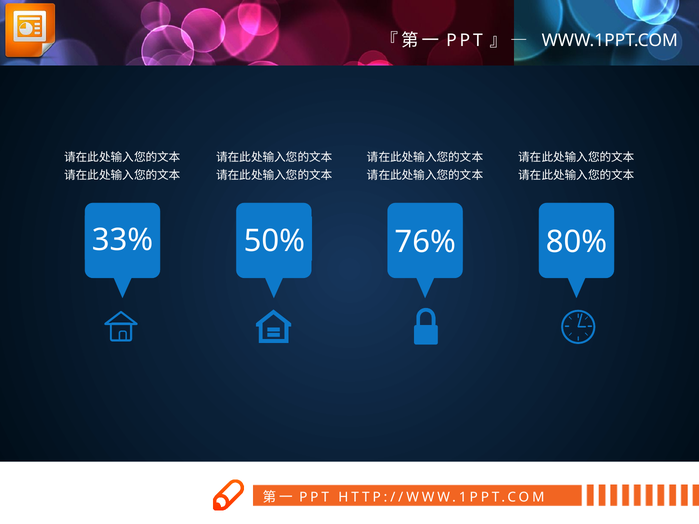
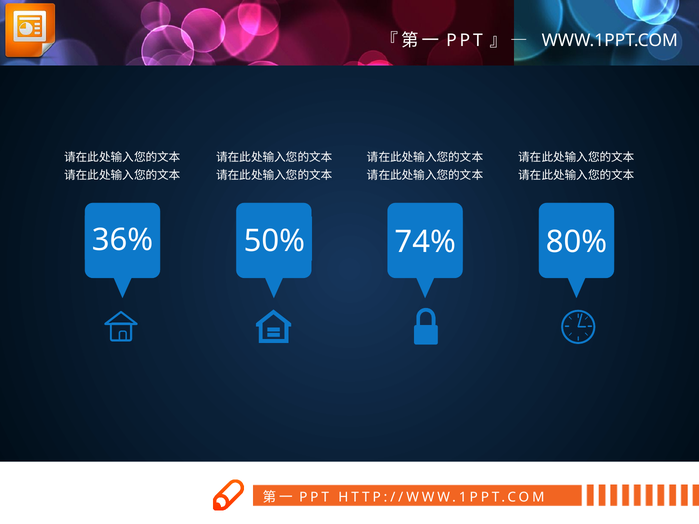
33%: 33% -> 36%
76%: 76% -> 74%
